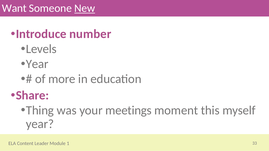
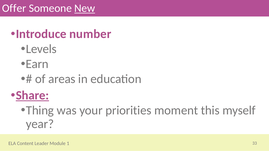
Want: Want -> Offer
Year at (37, 64): Year -> Earn
more: more -> areas
Share underline: none -> present
meetings: meetings -> priorities
